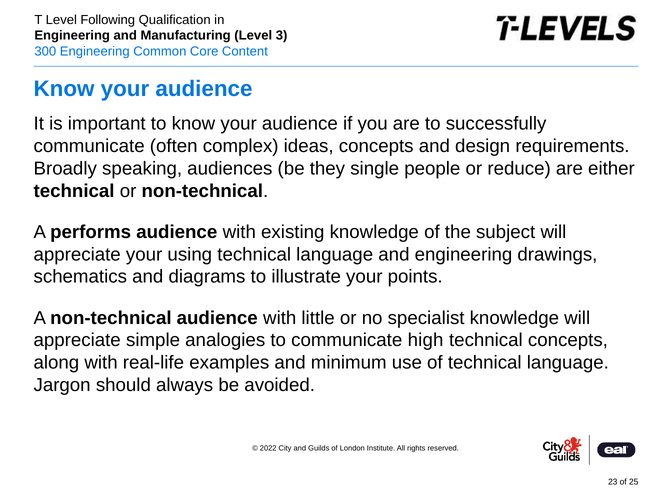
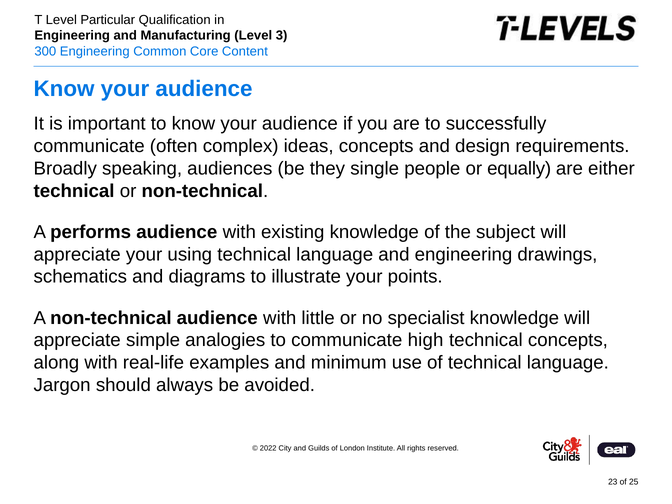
Following: Following -> Particular
reduce: reduce -> equally
